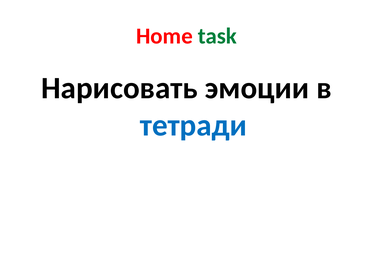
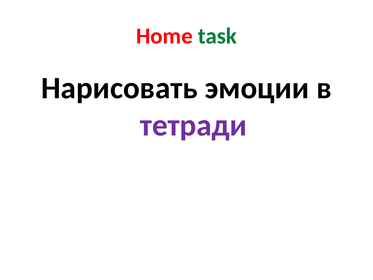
тетради colour: blue -> purple
